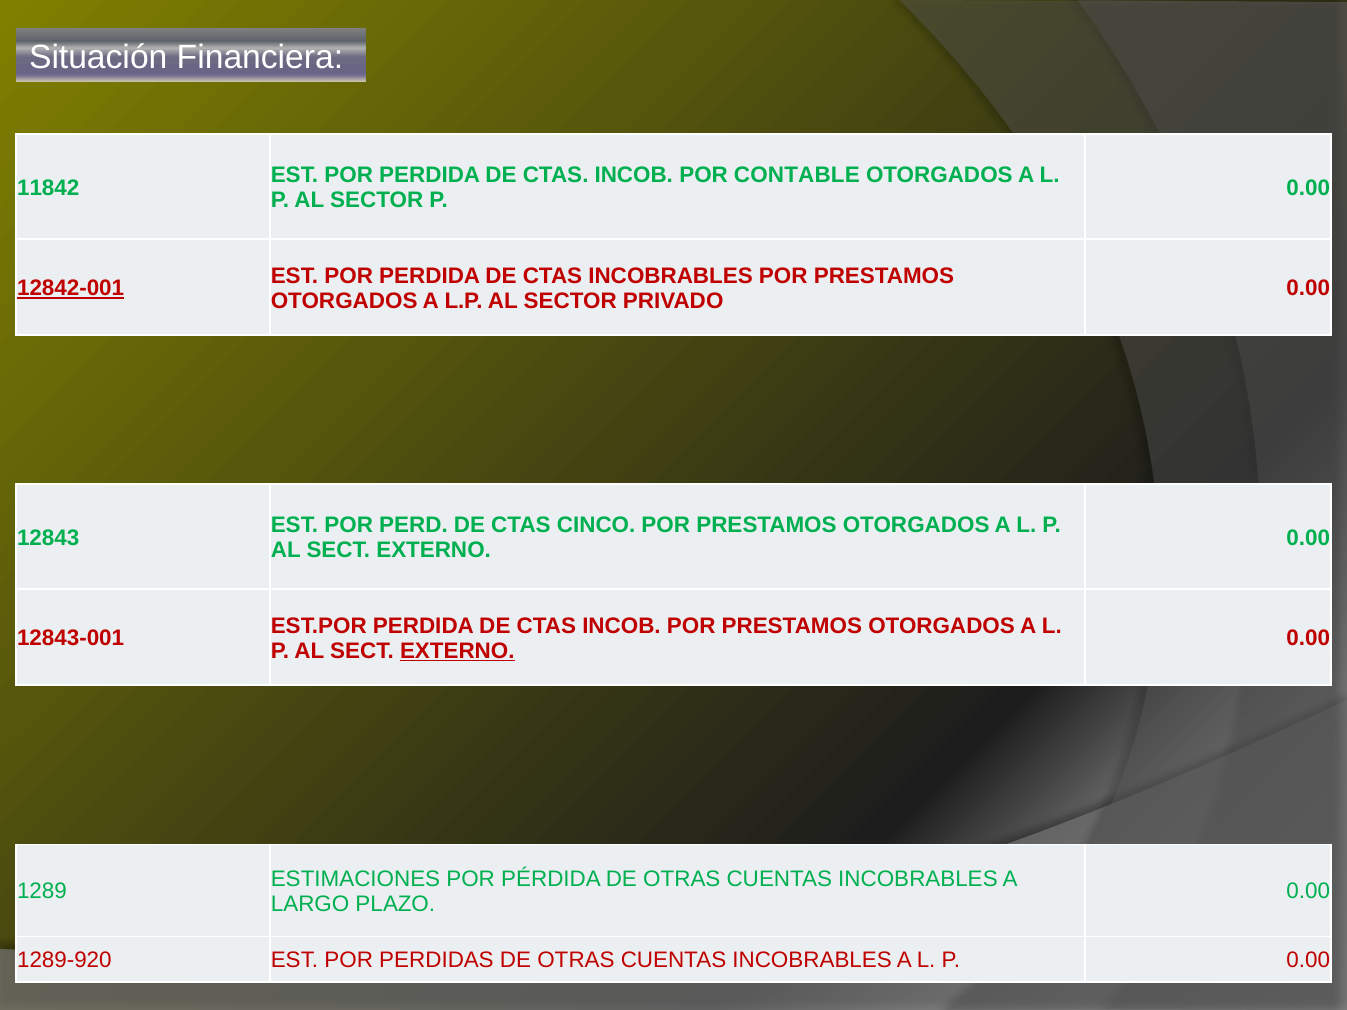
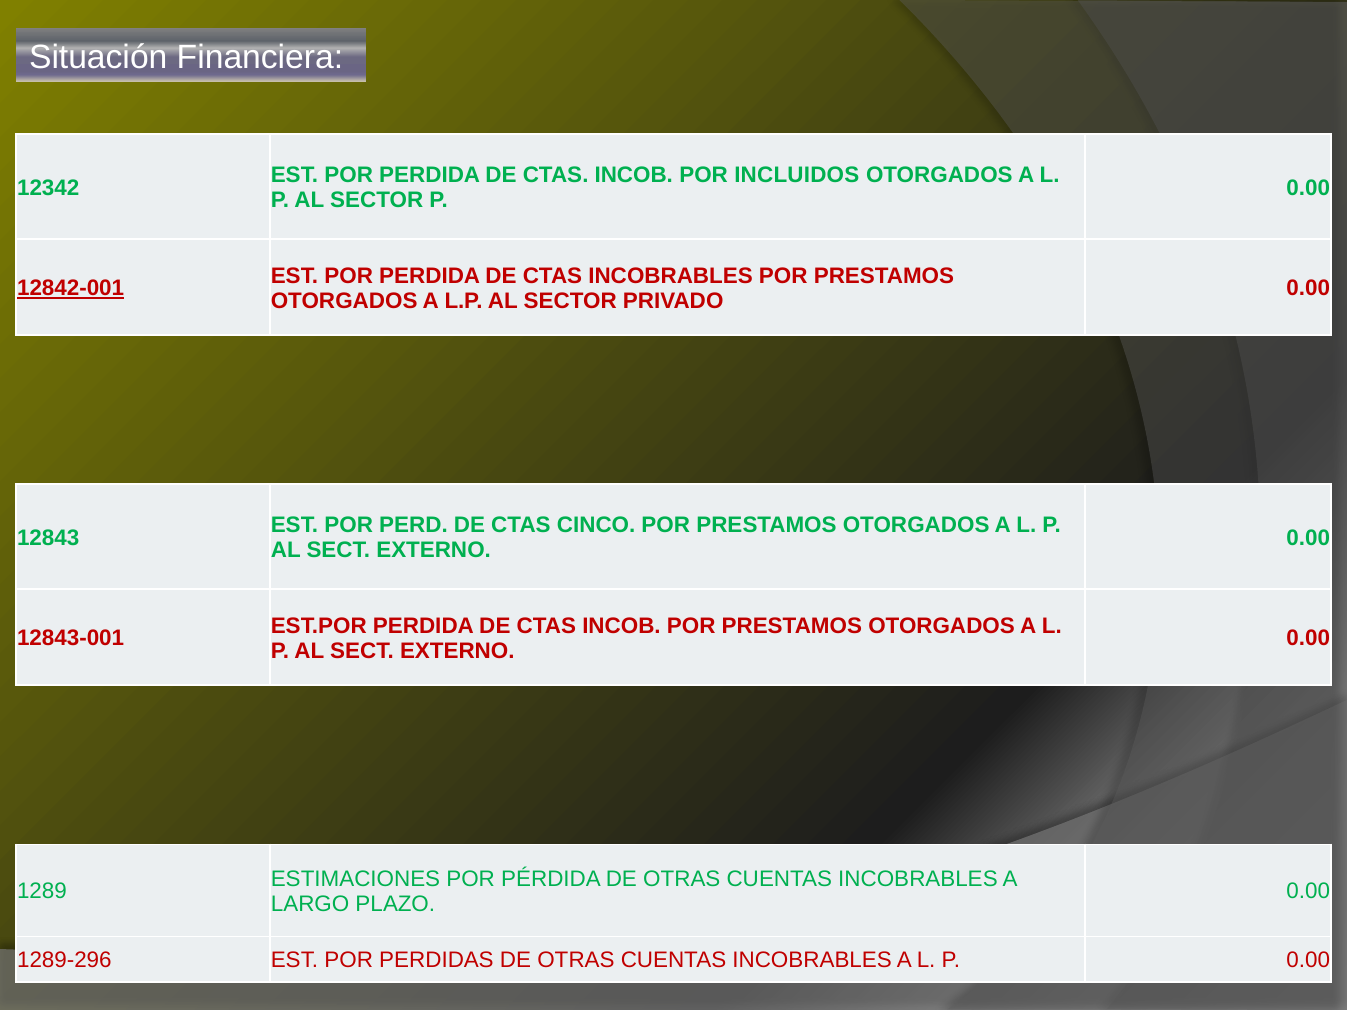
CONTABLE: CONTABLE -> INCLUIDOS
11842: 11842 -> 12342
EXTERNO at (457, 651) underline: present -> none
1289-920: 1289-920 -> 1289-296
